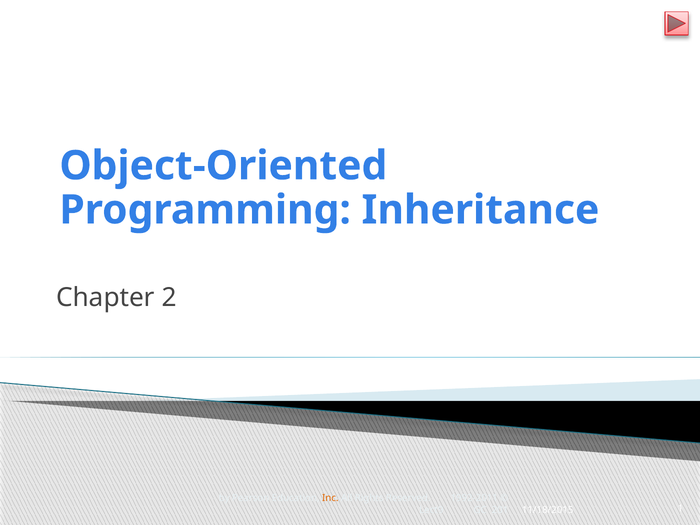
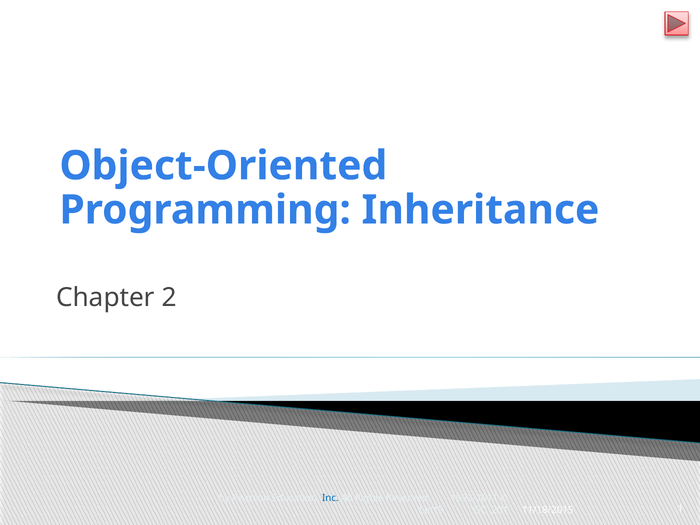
Inc colour: orange -> blue
